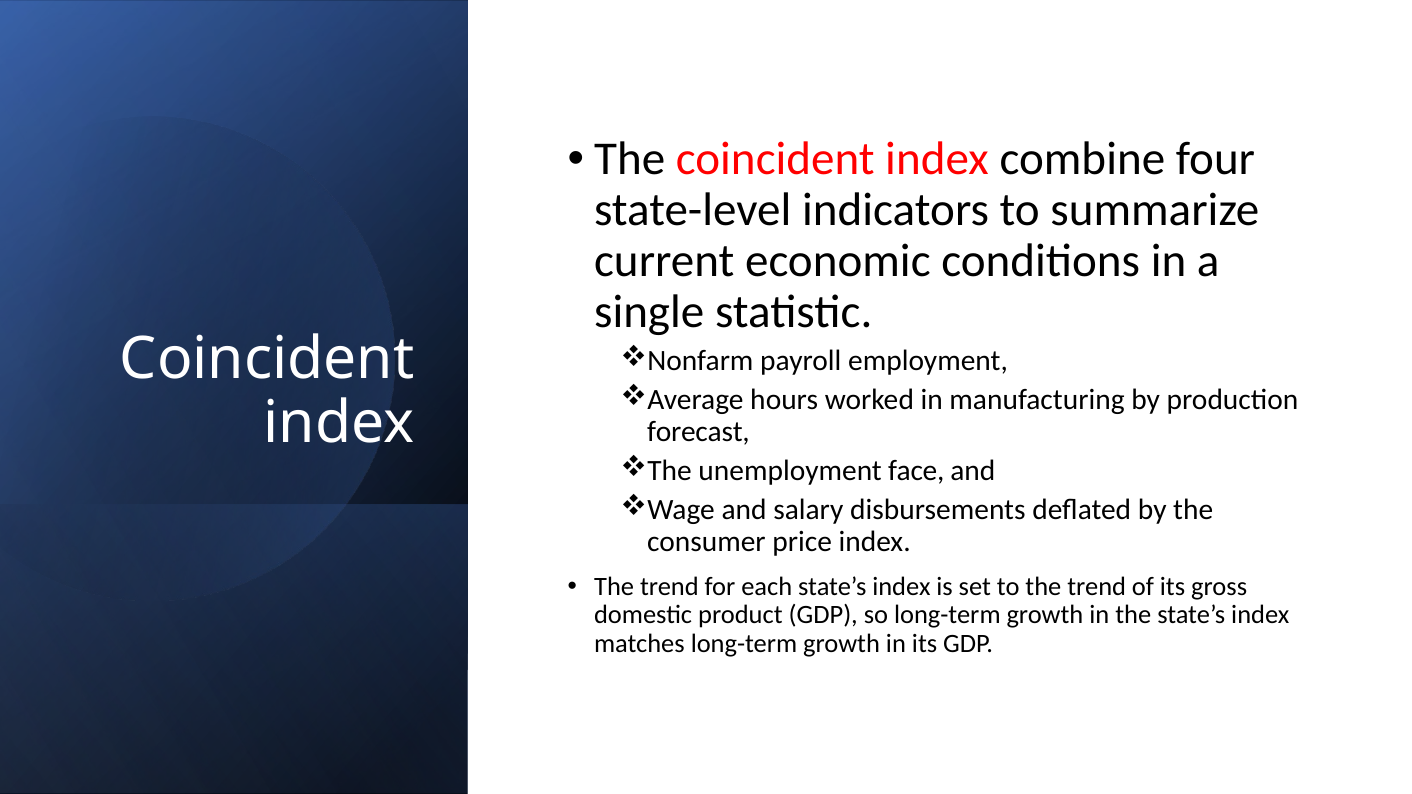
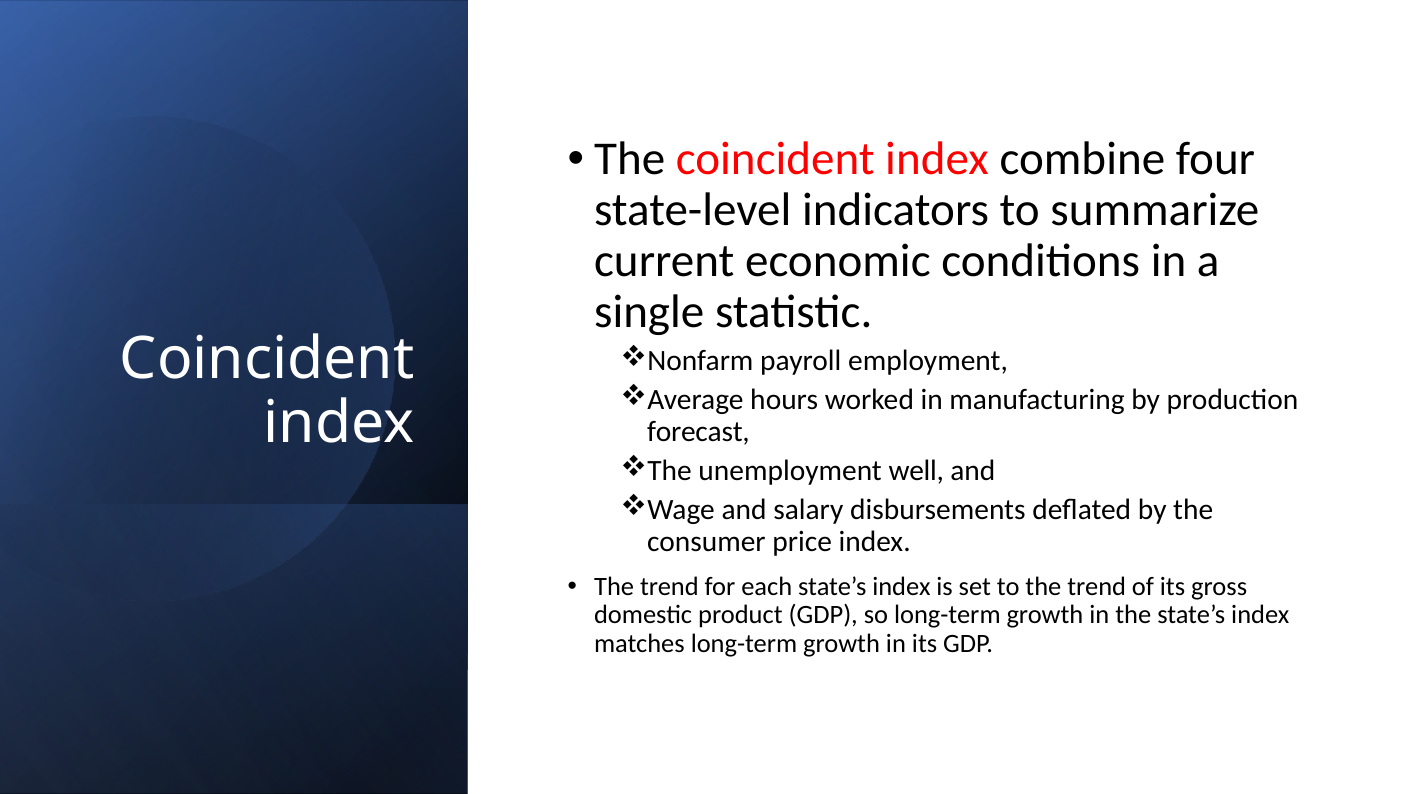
face: face -> well
